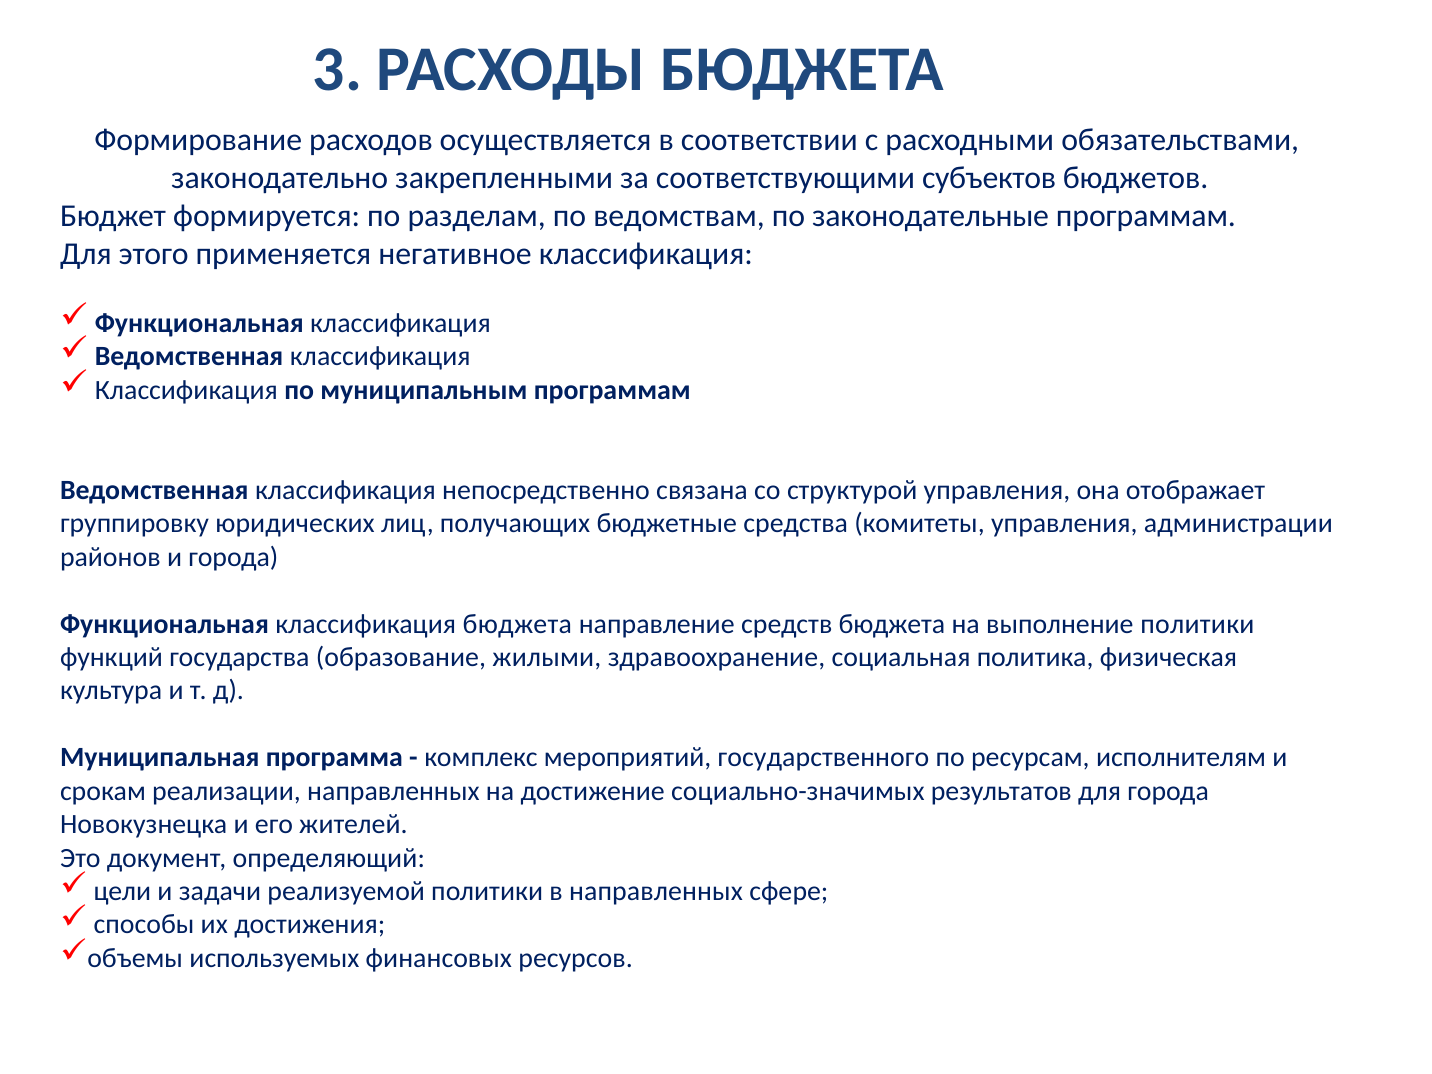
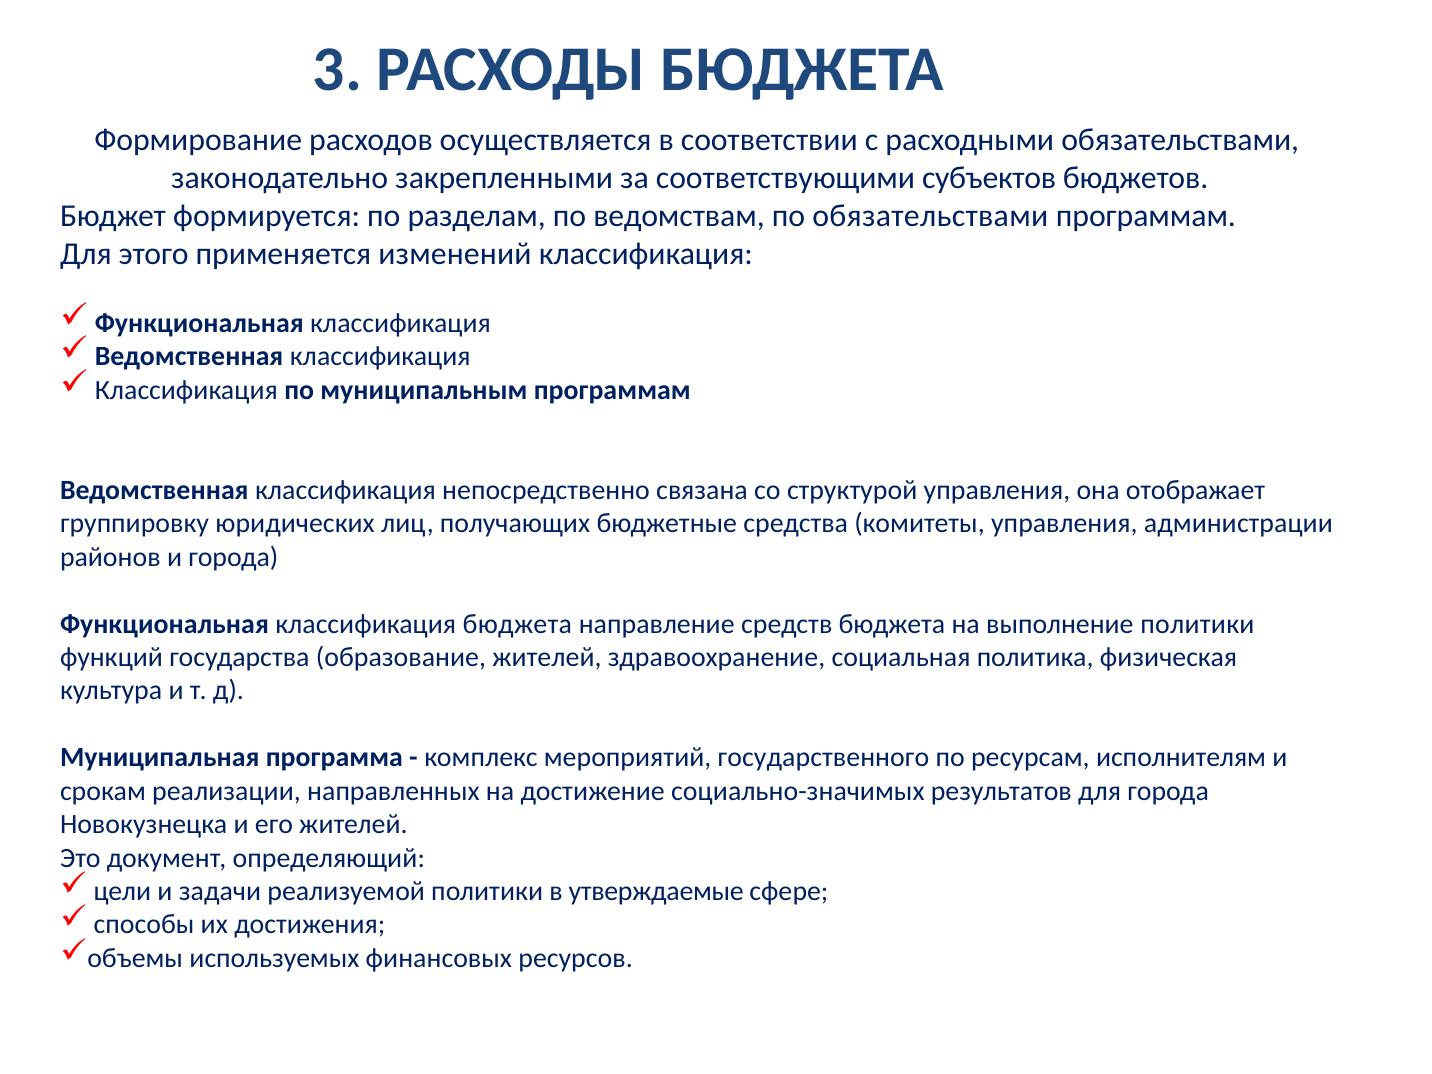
по законодательные: законодательные -> обязательствами
негативное: негативное -> изменений
образование жилыми: жилыми -> жителей
в направленных: направленных -> утверждаемые
